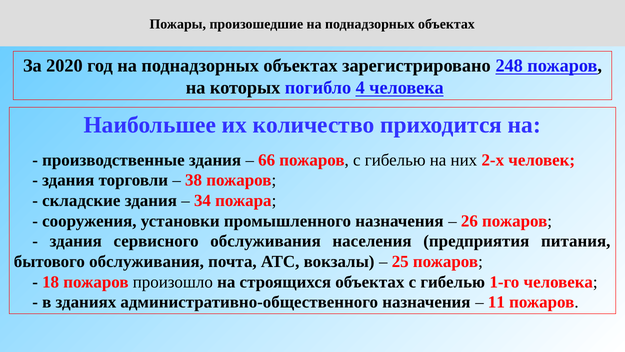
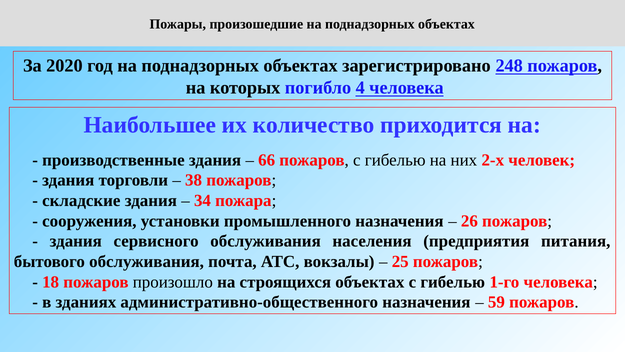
11: 11 -> 59
